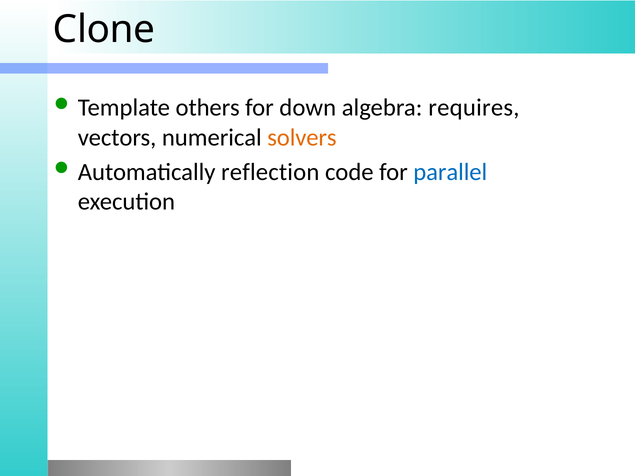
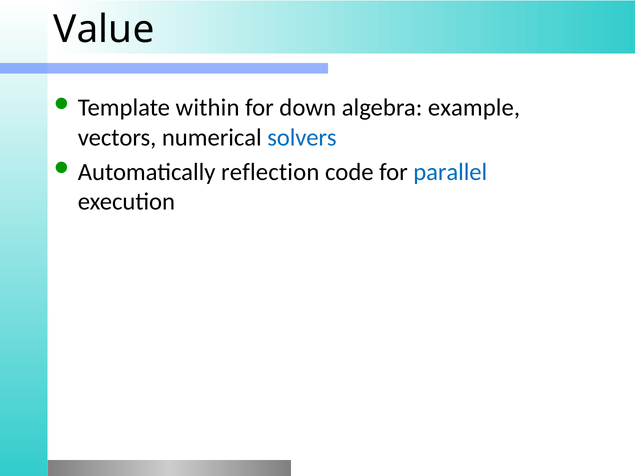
Clone: Clone -> Value
others: others -> within
requires: requires -> example
solvers colour: orange -> blue
